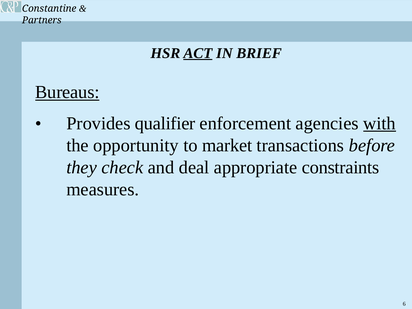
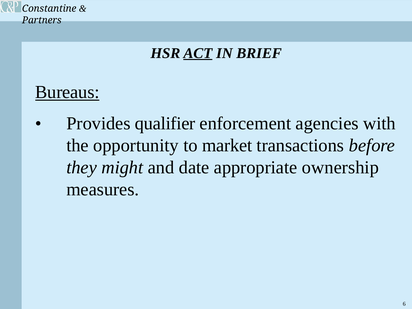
with underline: present -> none
check: check -> might
deal: deal -> date
constraints: constraints -> ownership
